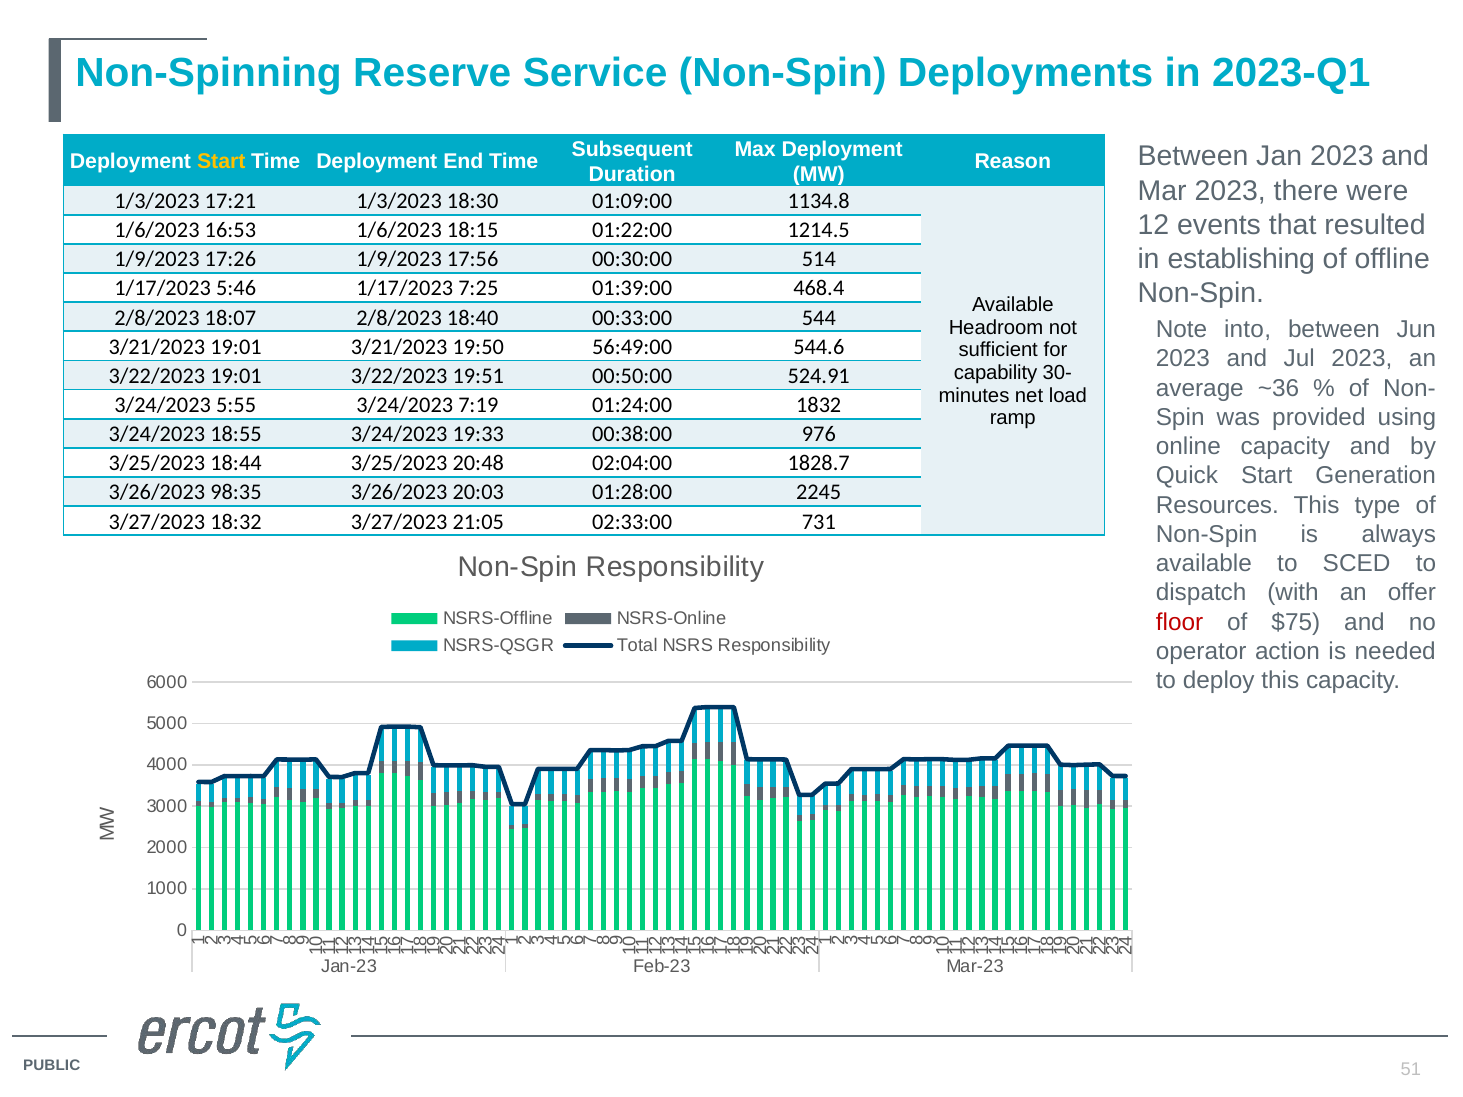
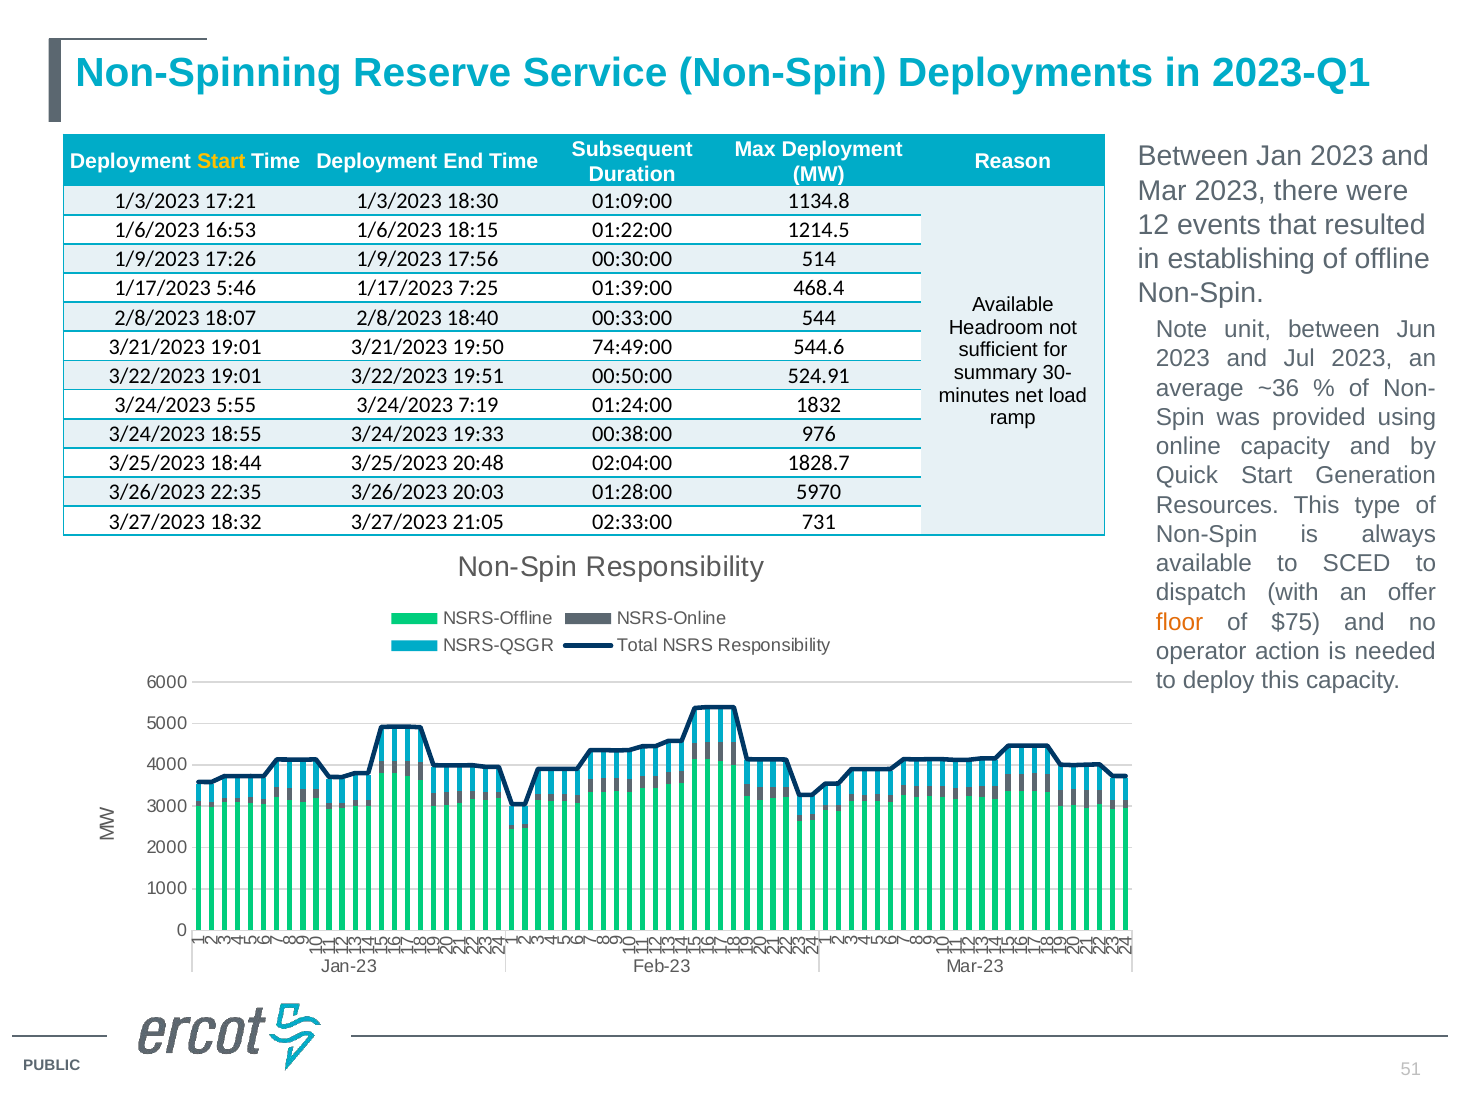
into: into -> unit
56:49:00: 56:49:00 -> 74:49:00
capability: capability -> summary
98:35: 98:35 -> 22:35
2245: 2245 -> 5970
floor colour: red -> orange
